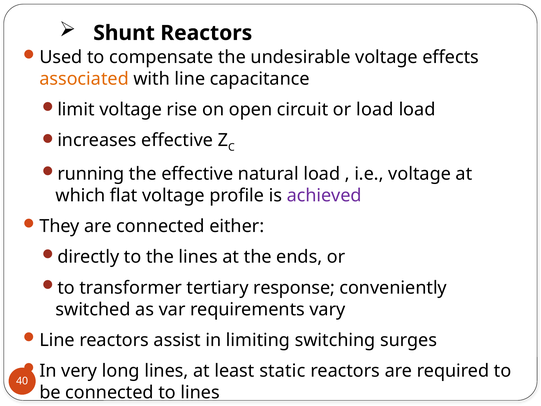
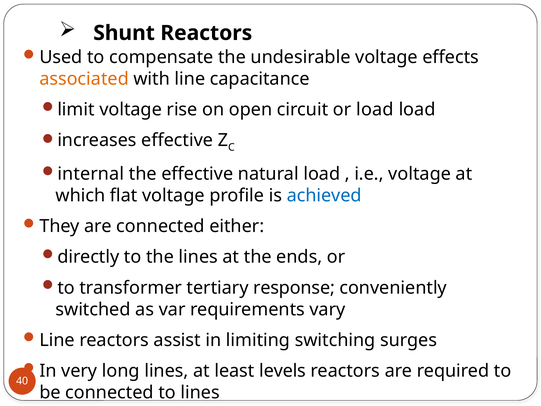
running: running -> internal
achieved colour: purple -> blue
static: static -> levels
